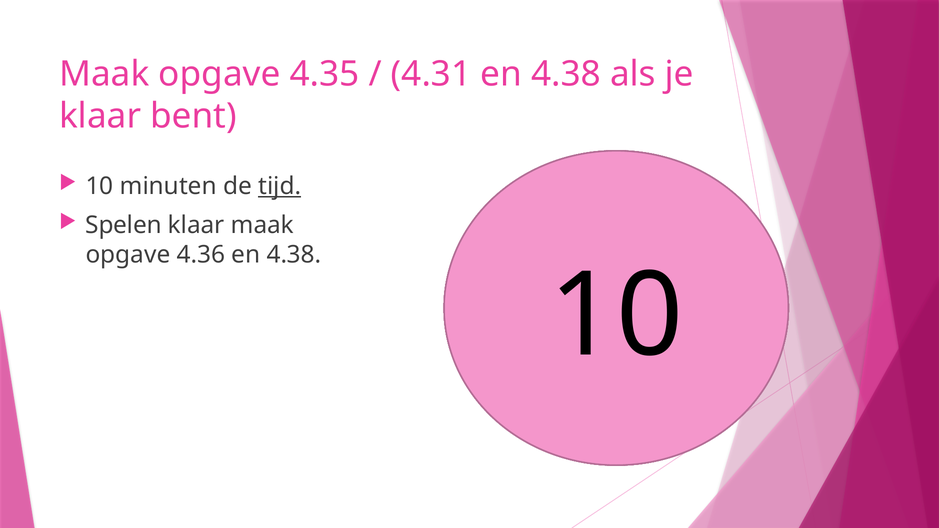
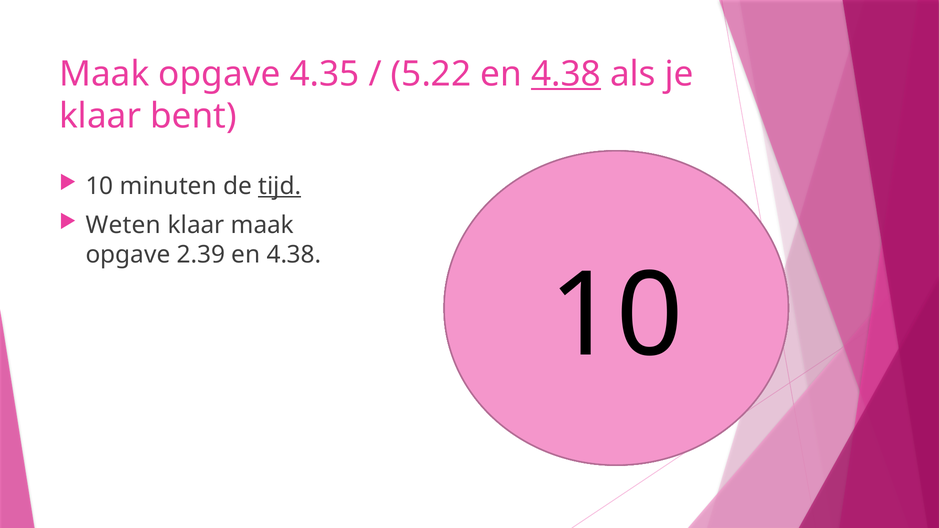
4.31: 4.31 -> 5.22
4.38 at (566, 74) underline: none -> present
Spelen: Spelen -> Weten
4.36: 4.36 -> 2.39
